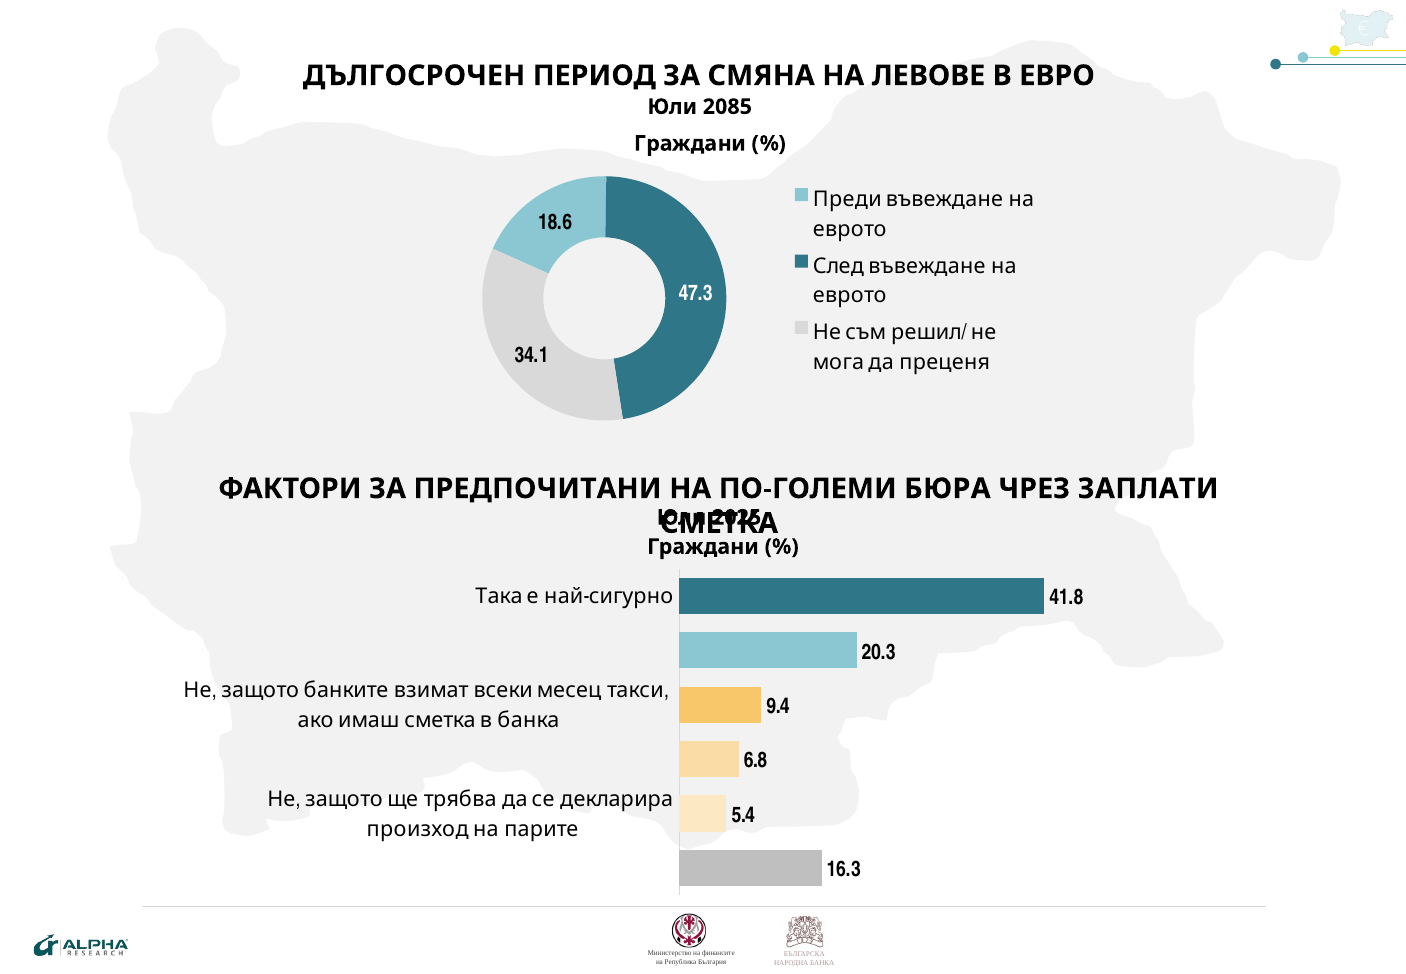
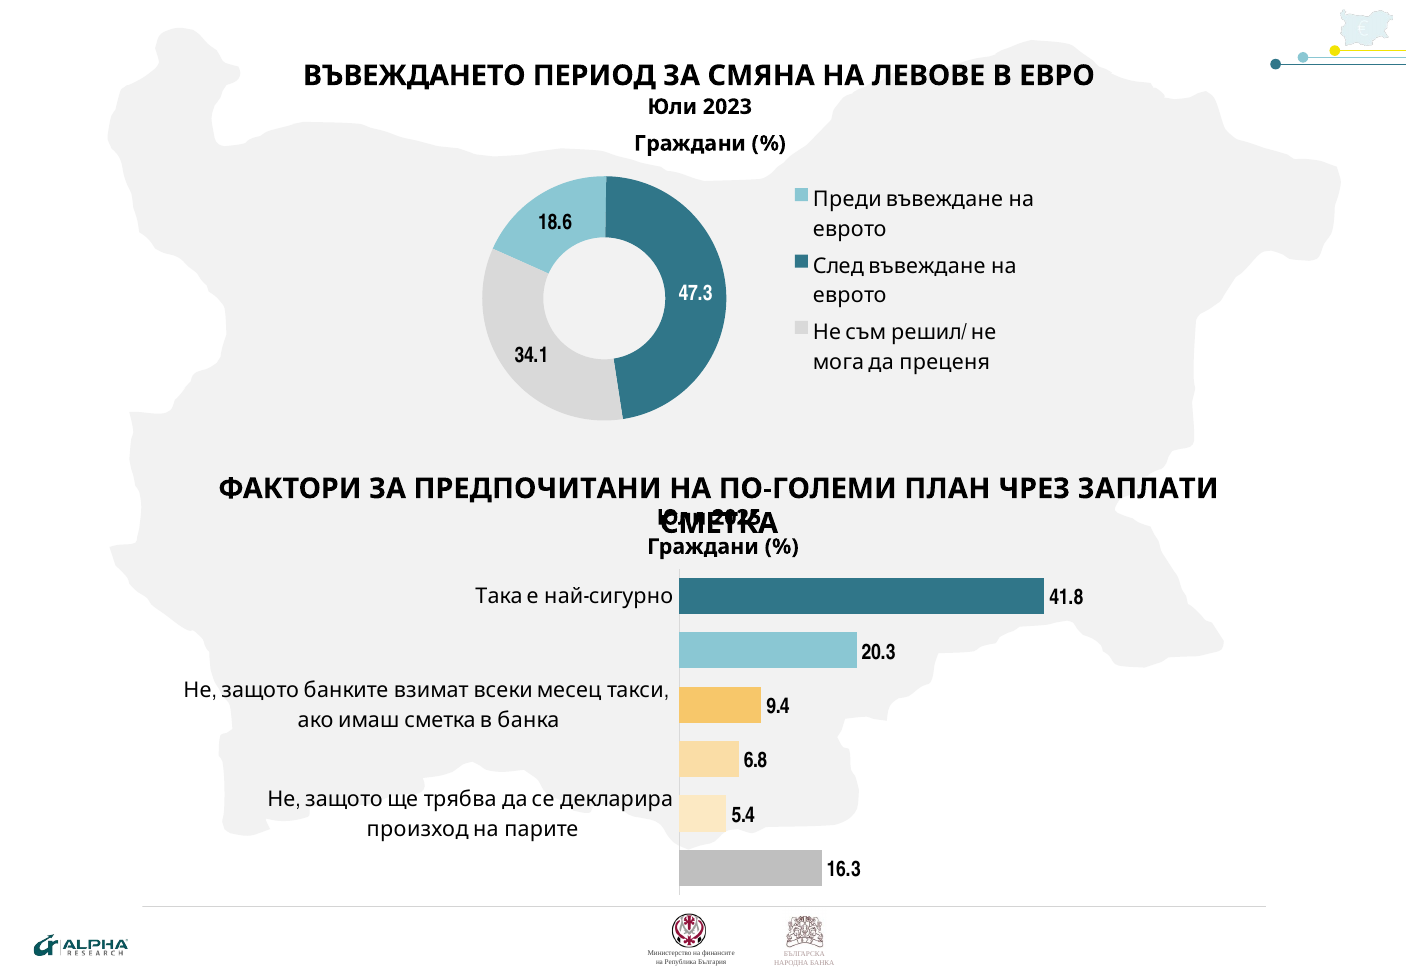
ДЪЛГОСРОЧЕН: ДЪЛГОСРОЧЕН -> ВЪВЕЖДАНЕТО
2085: 2085 -> 2023
БЮРА: БЮРА -> ПЛАН
